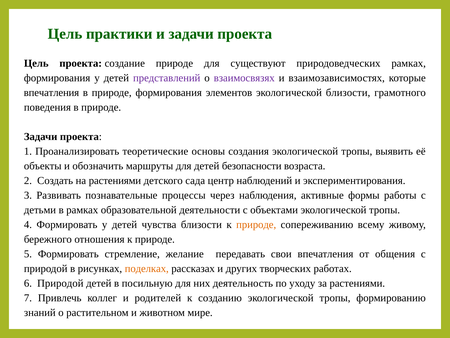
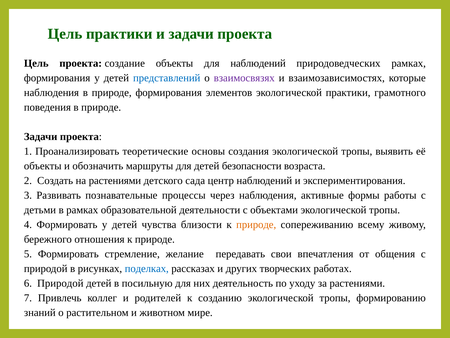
создание природе: природе -> объекты
для существуют: существуют -> наблюдений
представлений colour: purple -> blue
впечатления at (51, 92): впечатления -> наблюдения
экологической близости: близости -> практики
поделках colour: orange -> blue
